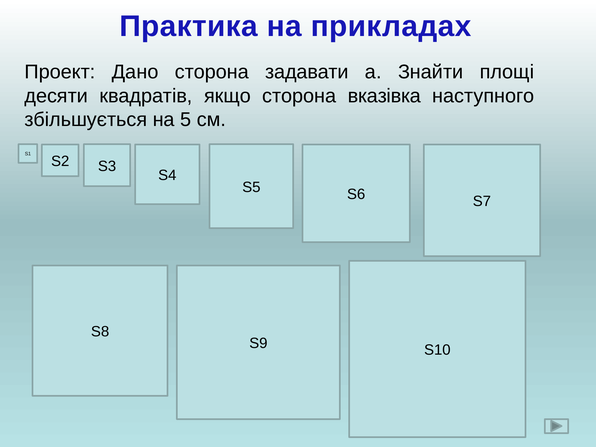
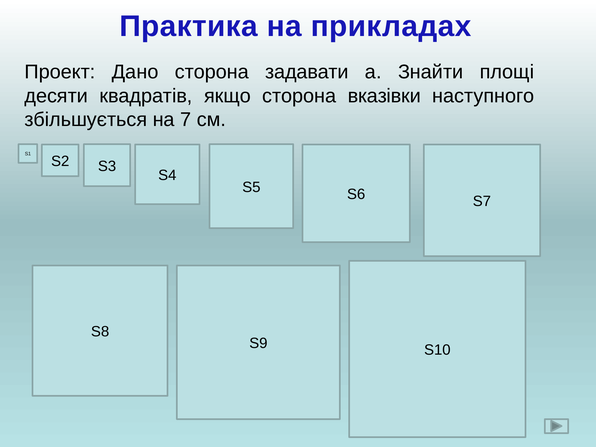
вказівка: вказівка -> вказівки
5: 5 -> 7
